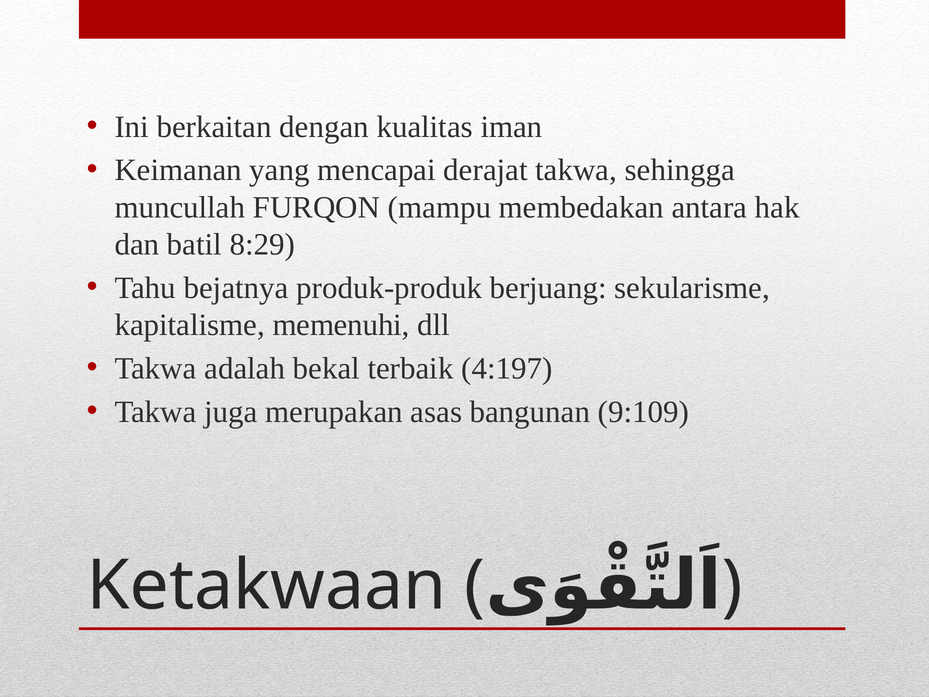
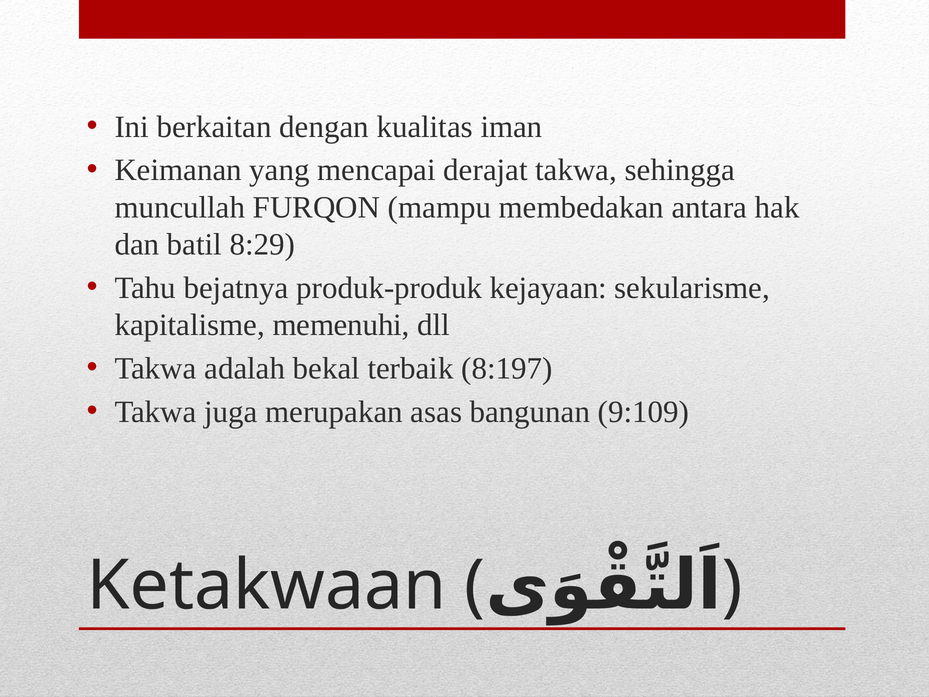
berjuang: berjuang -> kejayaan
4:197: 4:197 -> 8:197
